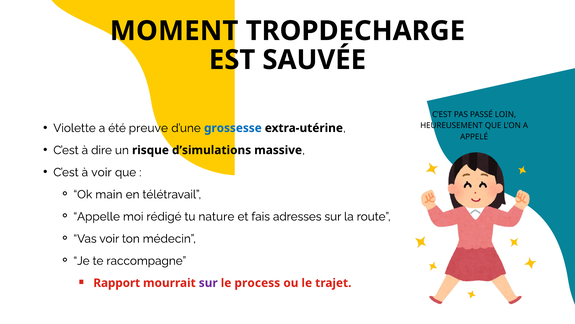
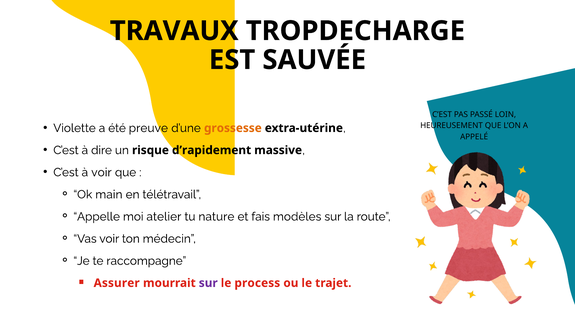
MOMENT: MOMENT -> TRAVAUX
grossesse colour: blue -> orange
d’simulations: d’simulations -> d’rapidement
rédigé: rédigé -> atelier
adresses: adresses -> modèles
Rapport: Rapport -> Assurer
